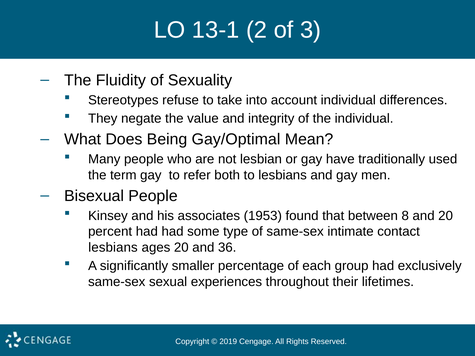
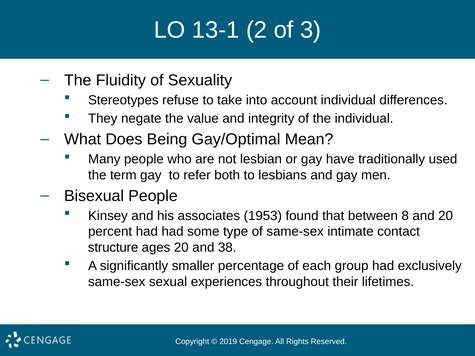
lesbians at (113, 248): lesbians -> structure
36: 36 -> 38
